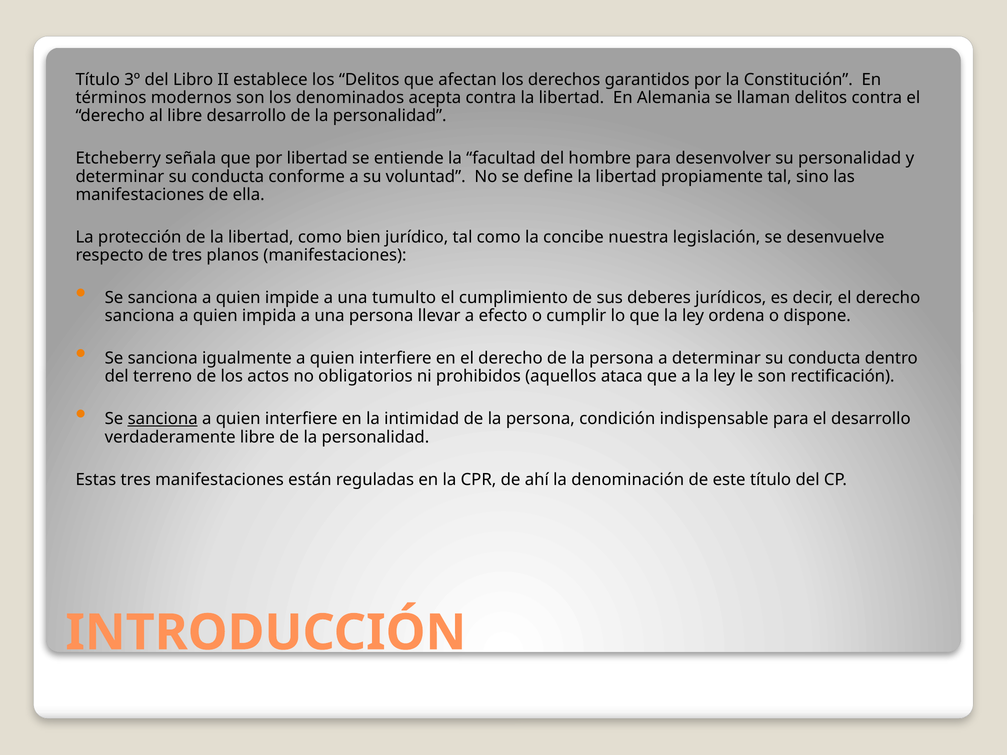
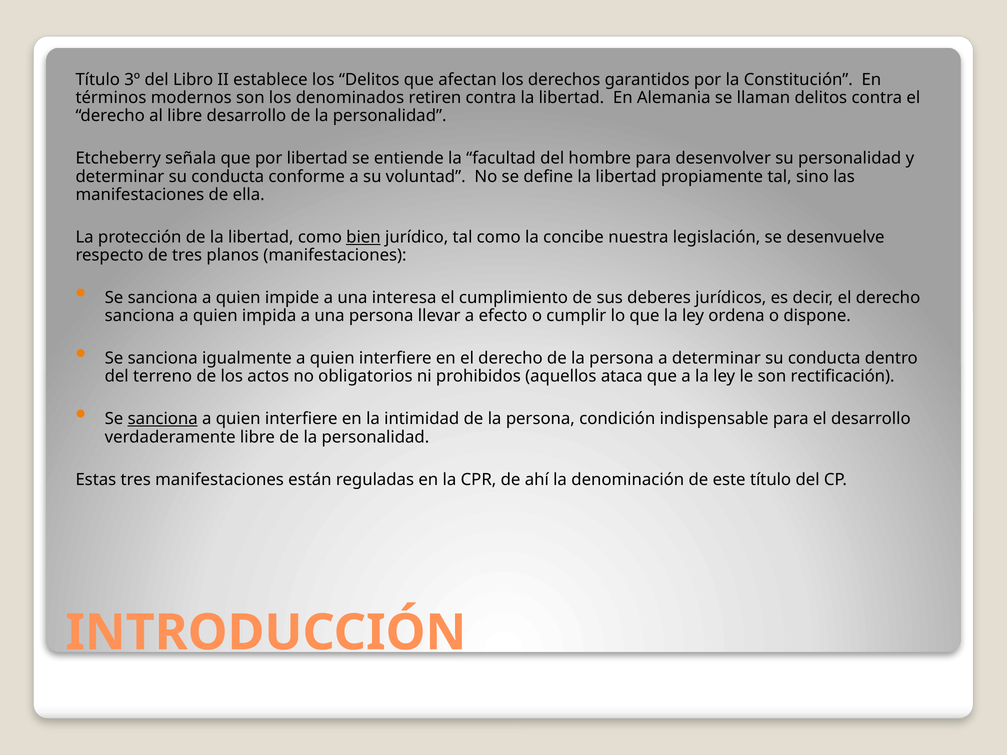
acepta: acepta -> retiren
bien underline: none -> present
tumulto: tumulto -> interesa
